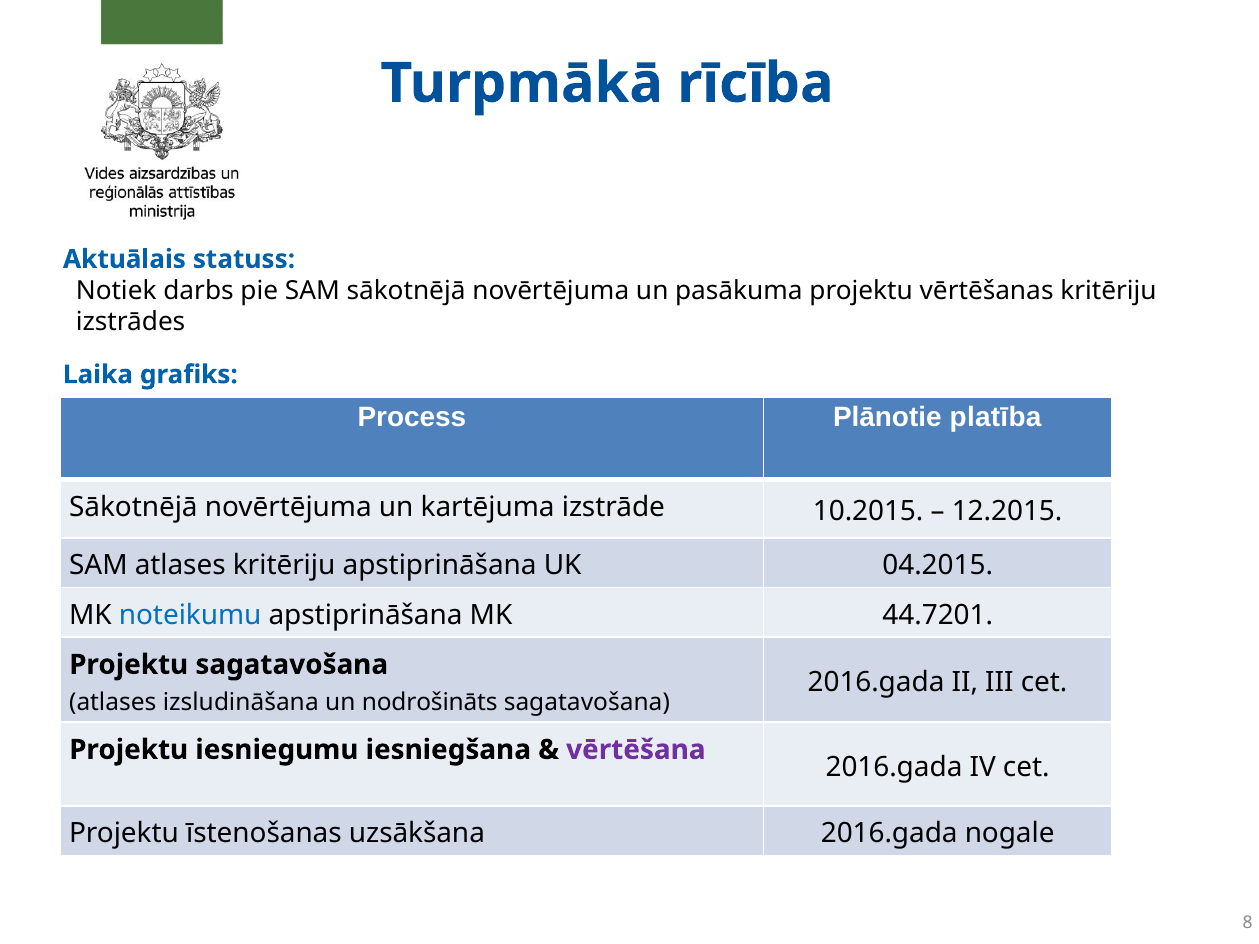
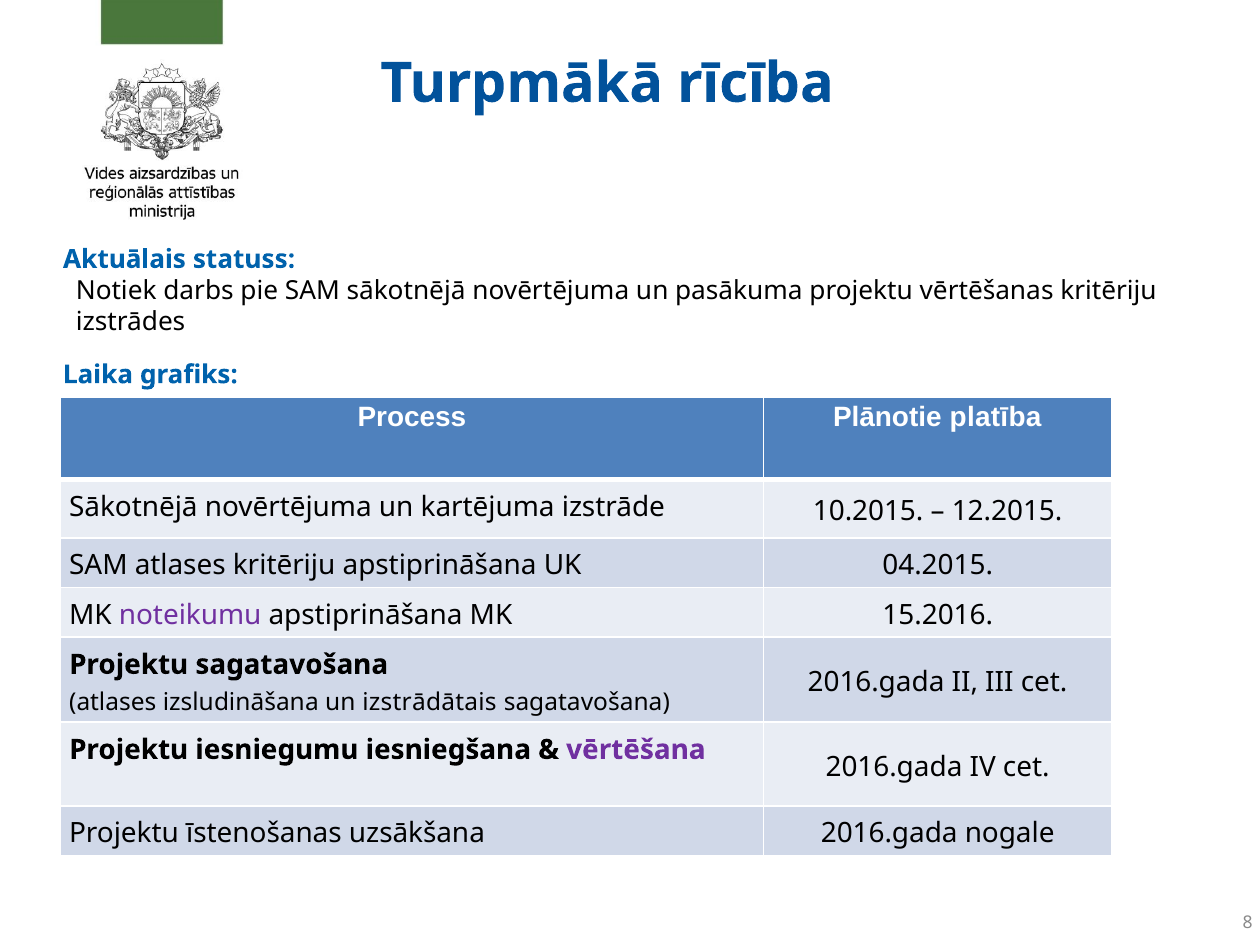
noteikumu colour: blue -> purple
44.7201: 44.7201 -> 15.2016
nodrošināts: nodrošināts -> izstrādātais
